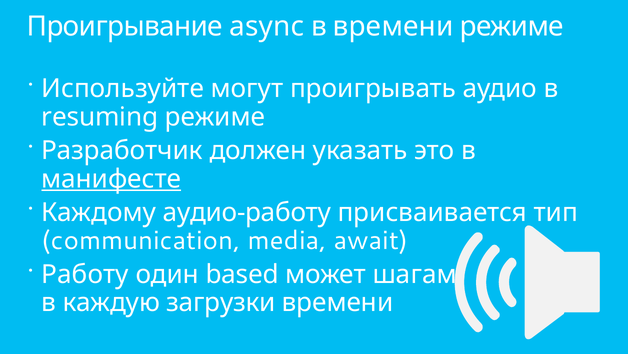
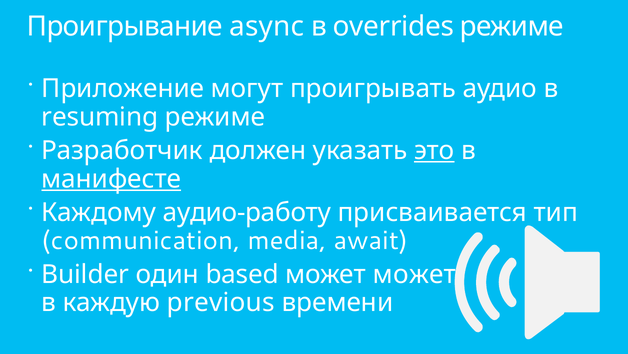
в времени: времени -> overrides
Используйте: Используйте -> Приложение
это underline: none -> present
Работу: Работу -> Builder
может шагам: шагам -> может
загрузки: загрузки -> previous
